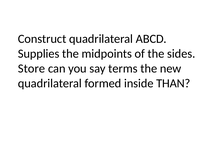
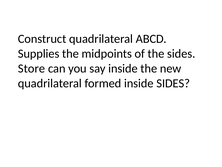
say terms: terms -> inside
inside THAN: THAN -> SIDES
